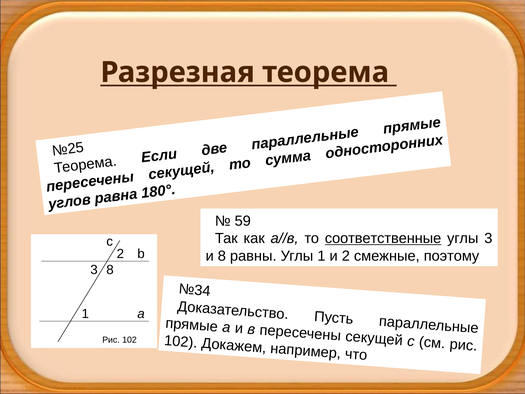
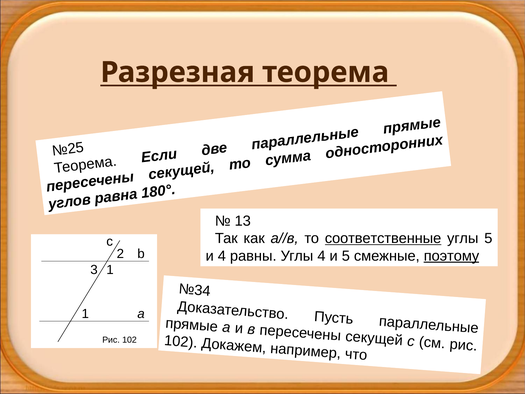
59: 59 -> 13
углы 3: 3 -> 5
и 8: 8 -> 4
Углы 1: 1 -> 4
и 2: 2 -> 5
поэтому underline: none -> present
3 8: 8 -> 1
